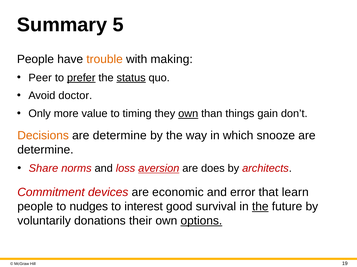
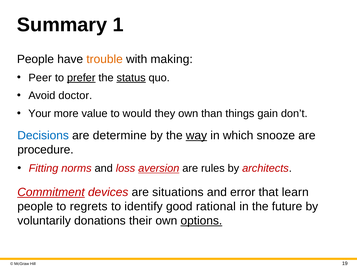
5: 5 -> 1
Only: Only -> Your
timing: timing -> would
own at (188, 114) underline: present -> none
Decisions colour: orange -> blue
way underline: none -> present
determine at (45, 150): determine -> procedure
Share: Share -> Fitting
does: does -> rules
Commitment underline: none -> present
economic: economic -> situations
nudges: nudges -> regrets
interest: interest -> identify
survival: survival -> rational
the at (260, 207) underline: present -> none
